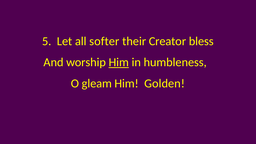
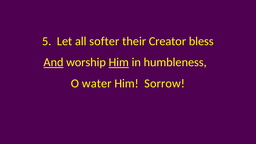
And underline: none -> present
gleam: gleam -> water
Golden: Golden -> Sorrow
